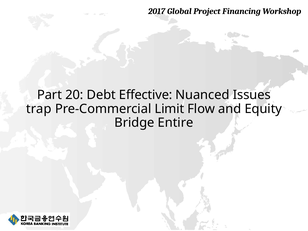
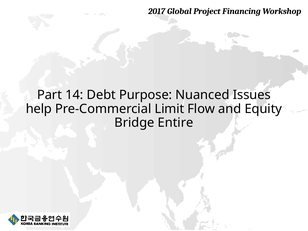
20: 20 -> 14
Effective: Effective -> Purpose
trap: trap -> help
